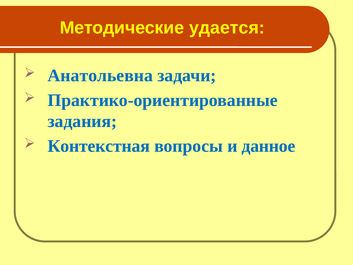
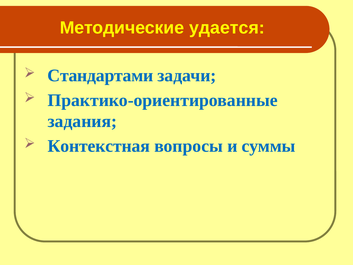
Анатольевна: Анатольевна -> Стандартами
данное: данное -> суммы
